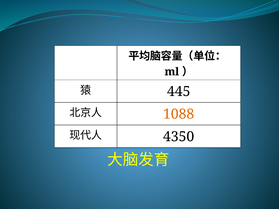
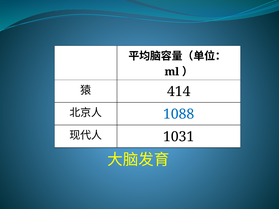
445: 445 -> 414
1088 colour: orange -> blue
4350: 4350 -> 1031
